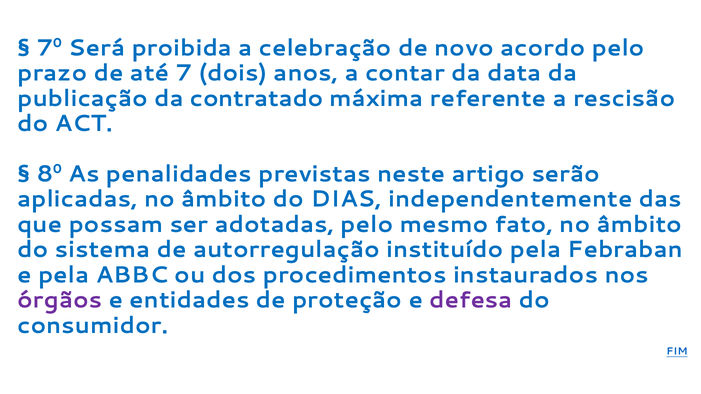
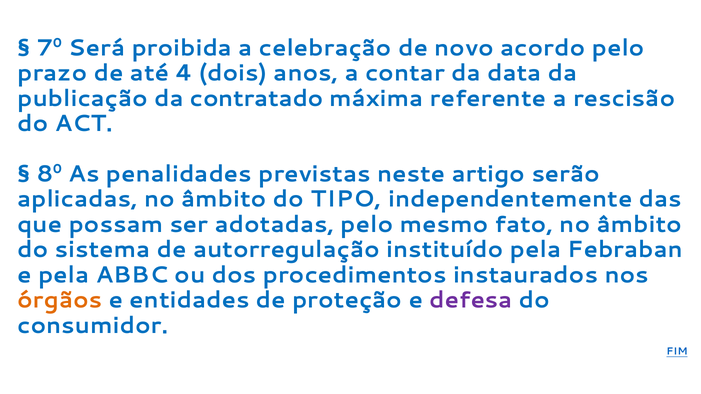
7: 7 -> 4
DIAS: DIAS -> TIPO
órgãos colour: purple -> orange
